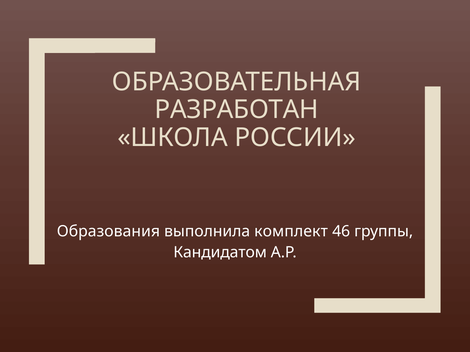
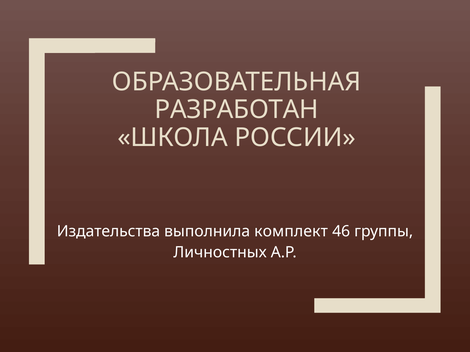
Образования: Образования -> Издательства
Кандидатом: Кандидатом -> Личностных
